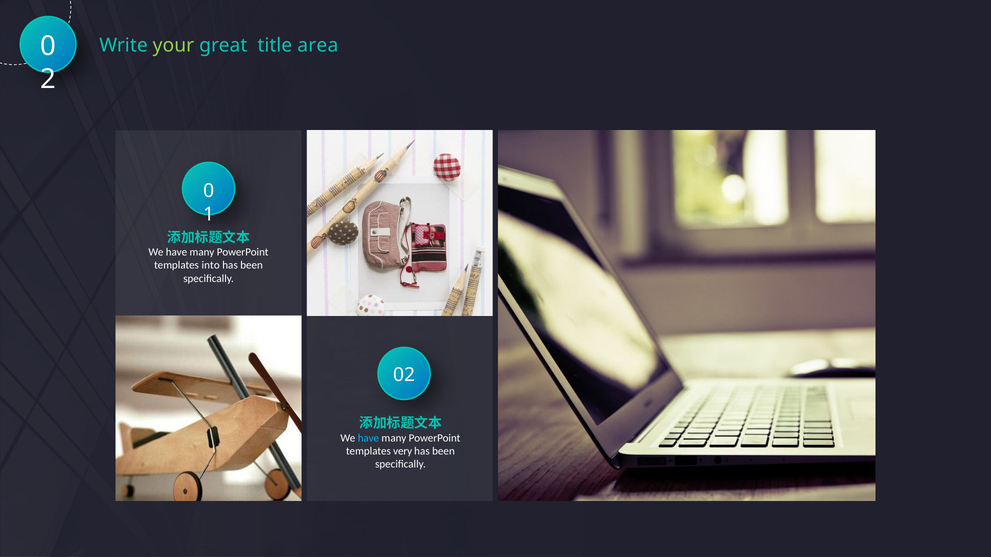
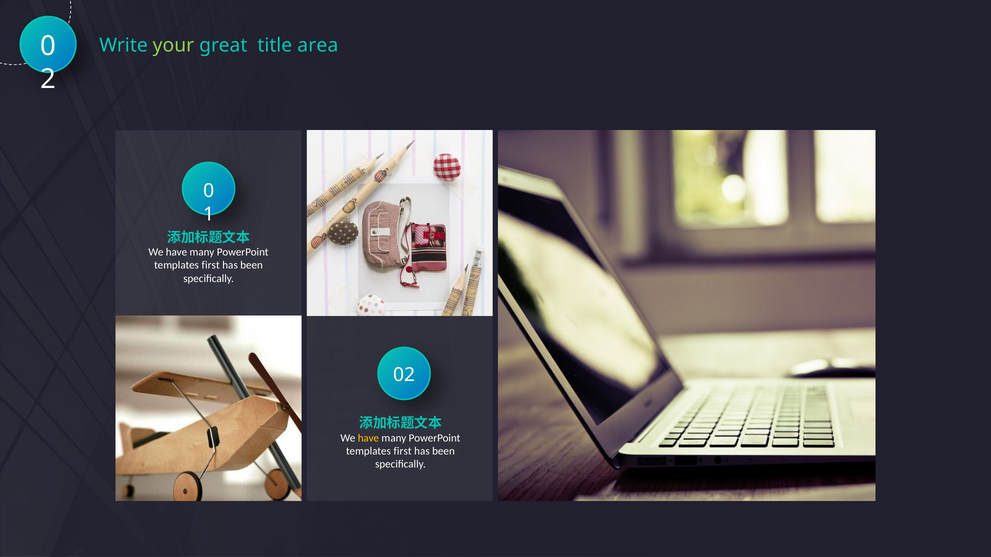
into at (211, 265): into -> first
have at (368, 438) colour: light blue -> yellow
very at (403, 451): very -> first
